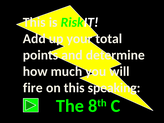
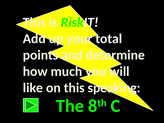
fire: fire -> like
